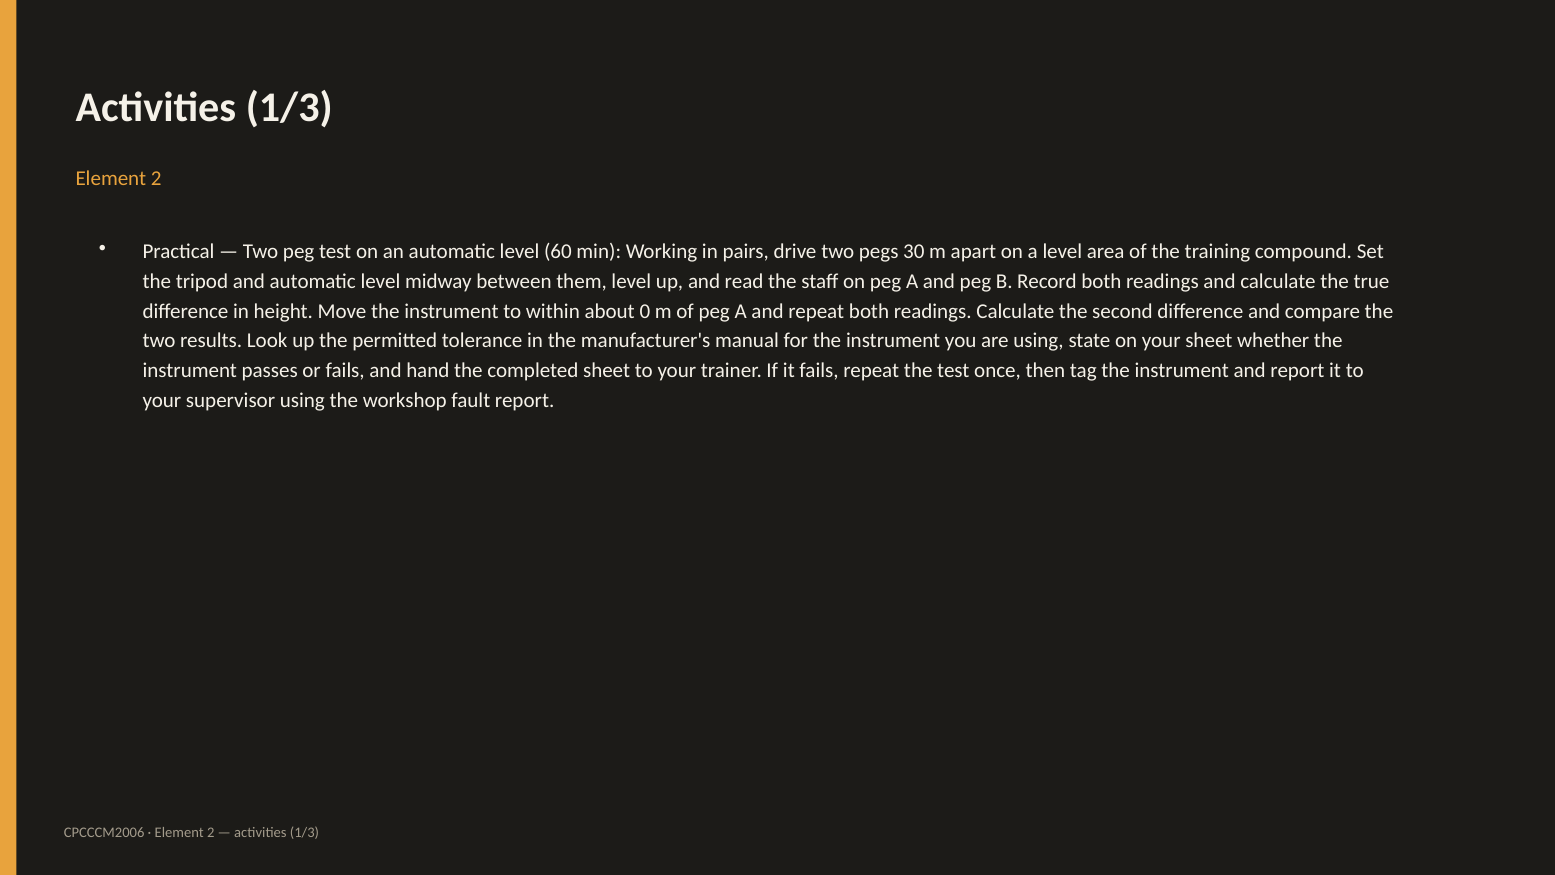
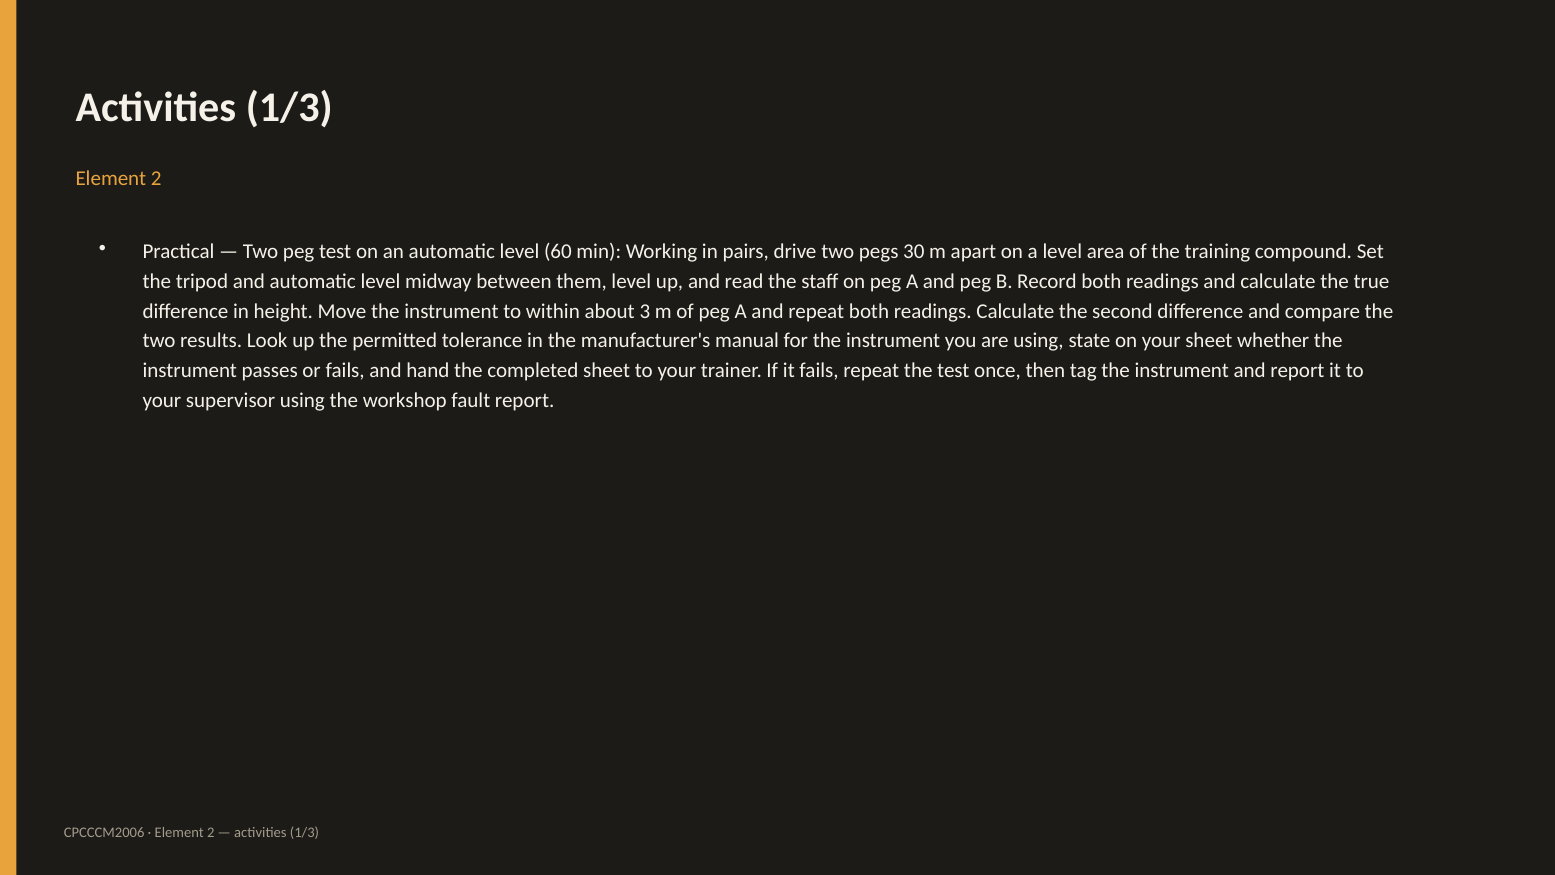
0: 0 -> 3
